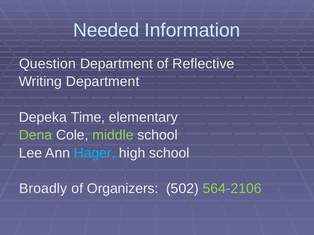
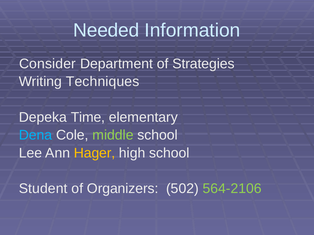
Question: Question -> Consider
Reflective: Reflective -> Strategies
Writing Department: Department -> Techniques
Dena colour: light green -> light blue
Hager colour: light blue -> yellow
Broadly: Broadly -> Student
